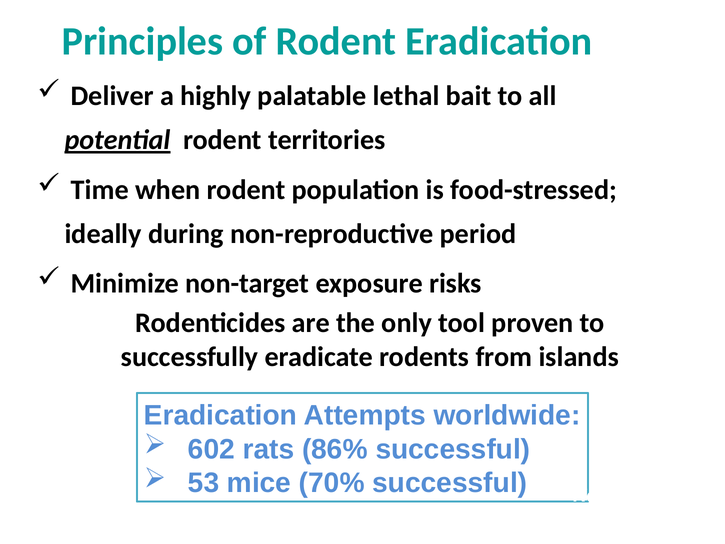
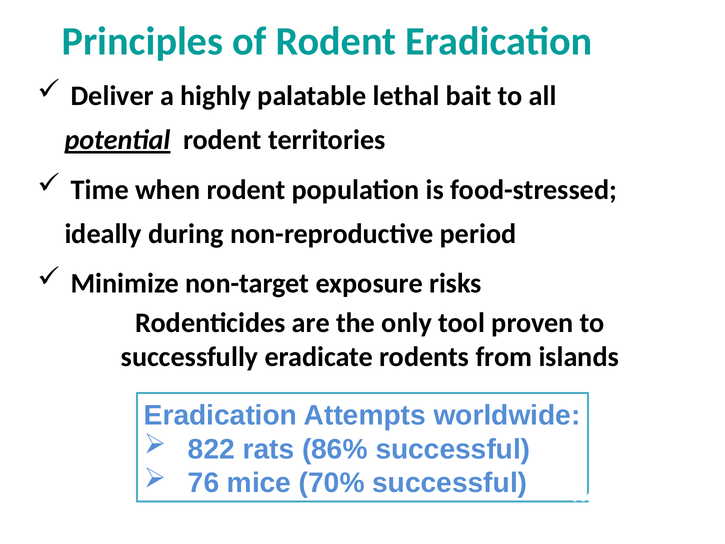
602: 602 -> 822
53: 53 -> 76
